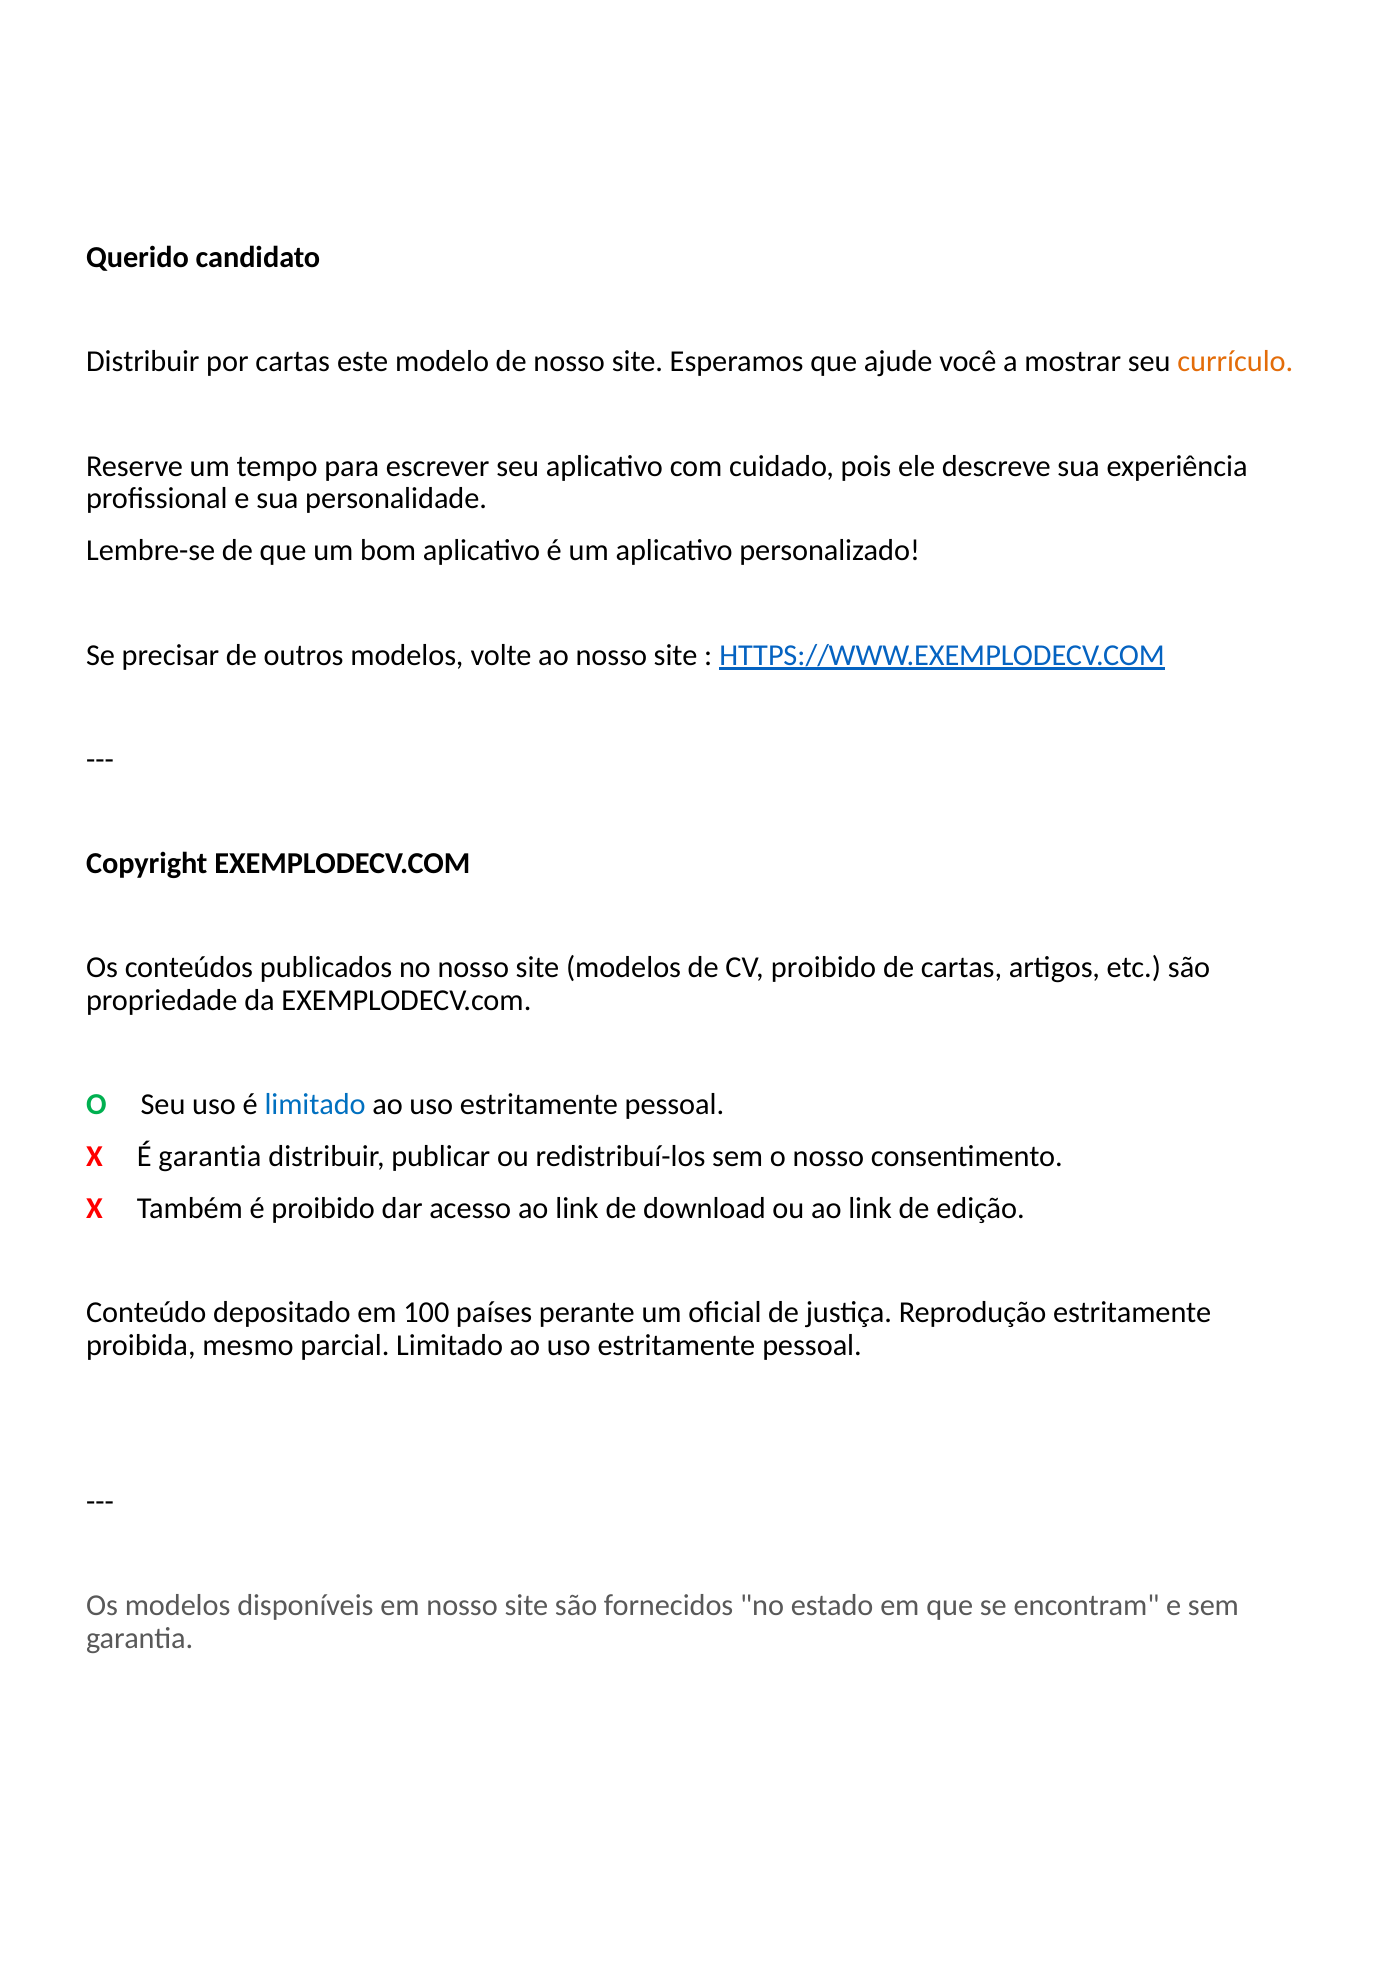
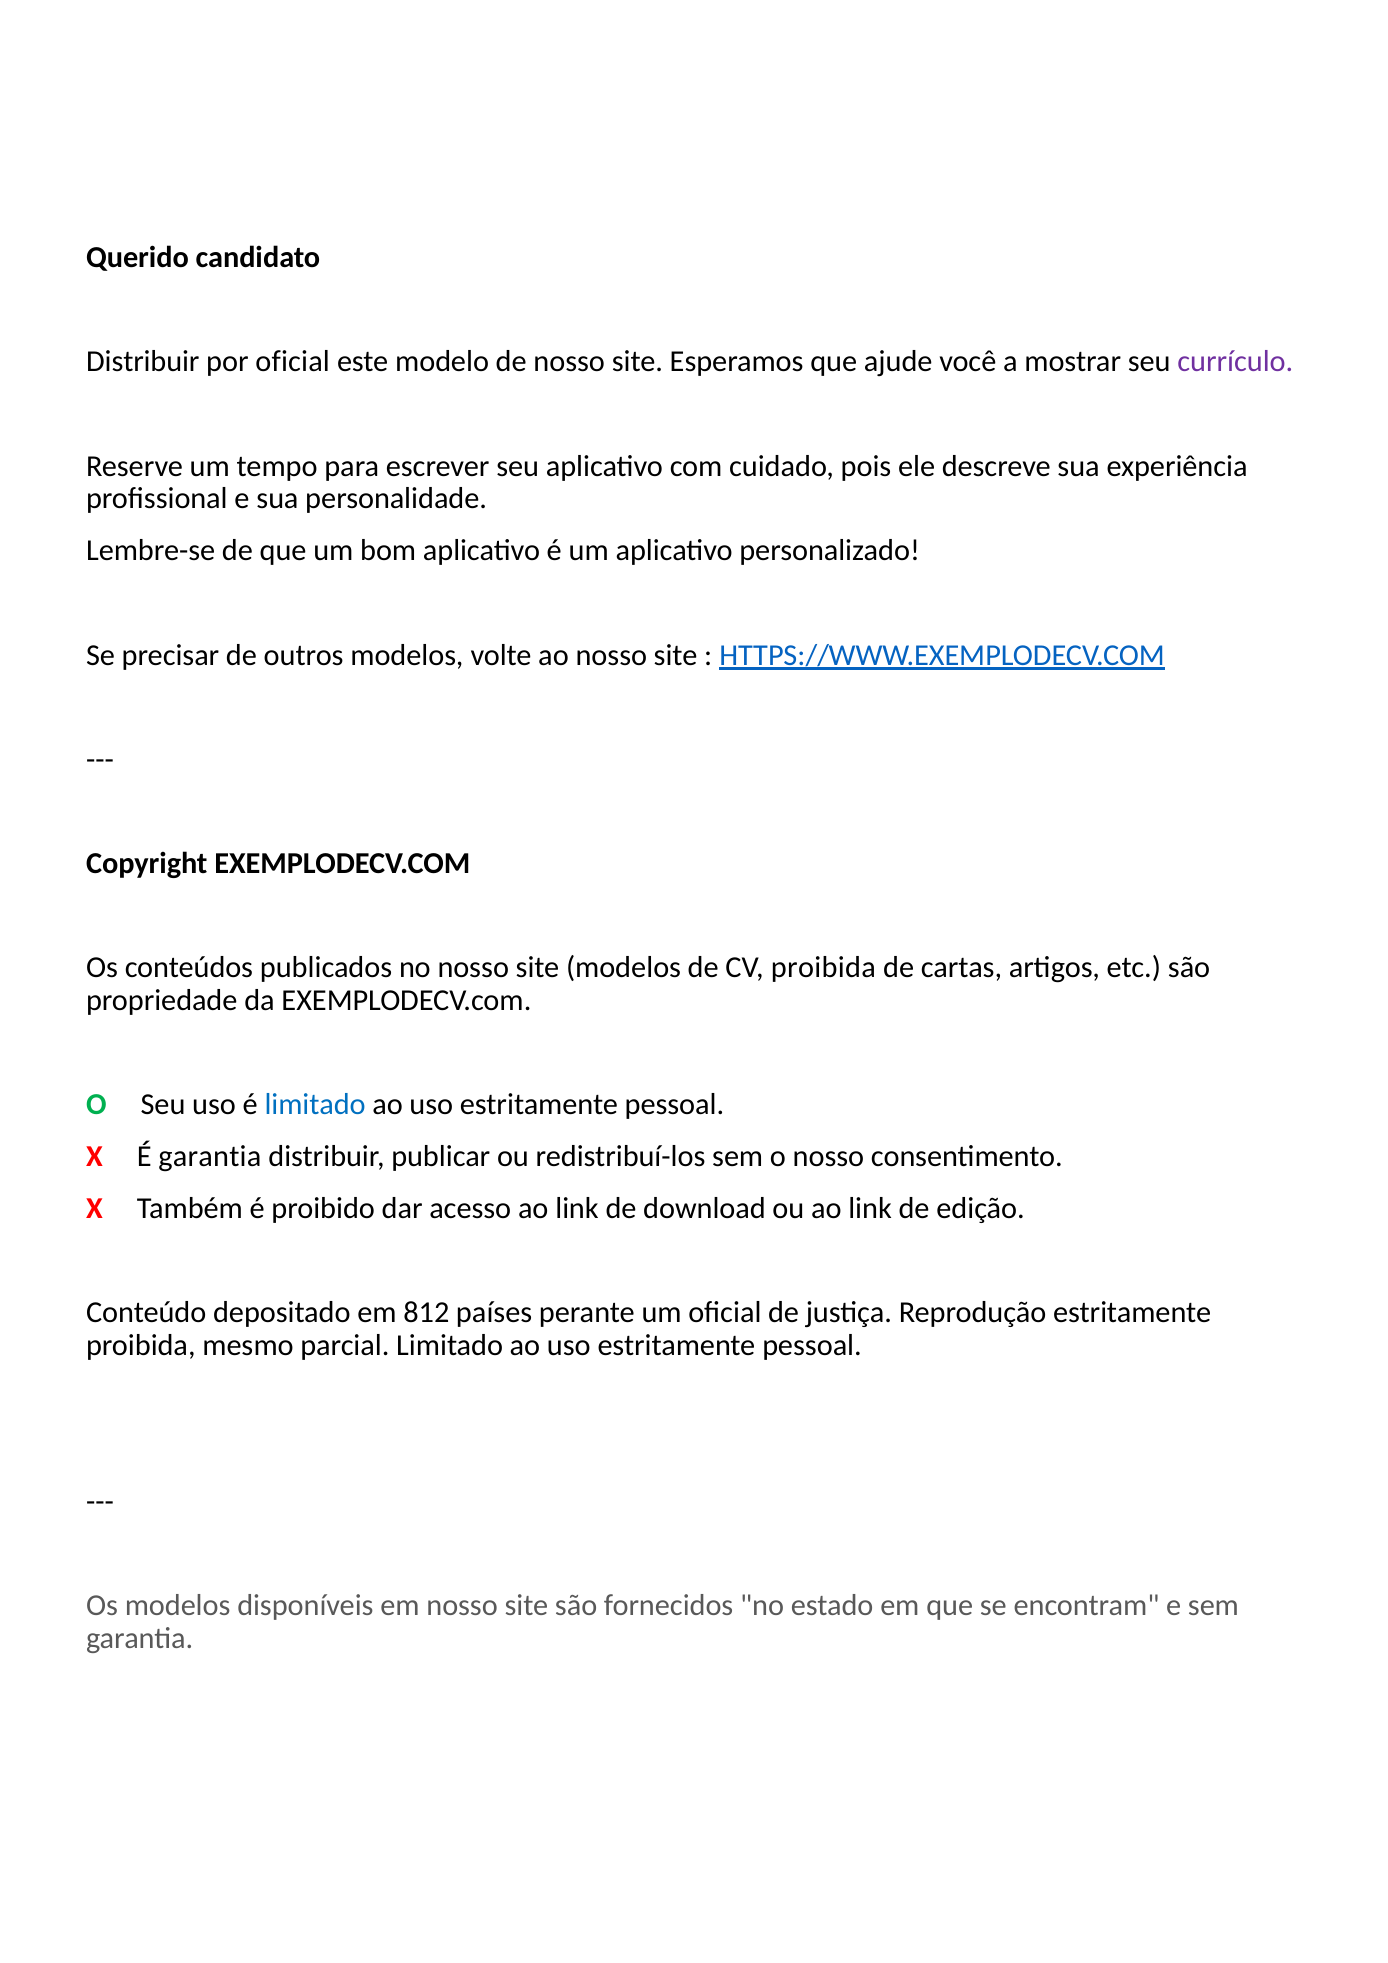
por cartas: cartas -> oficial
currículo colour: orange -> purple
CV proibido: proibido -> proibida
100: 100 -> 812
